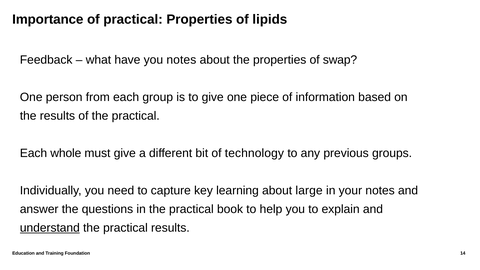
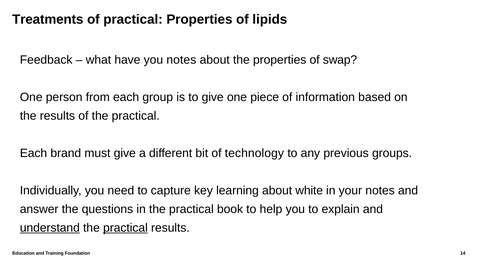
Importance: Importance -> Treatments
whole: whole -> brand
large: large -> white
practical at (125, 228) underline: none -> present
